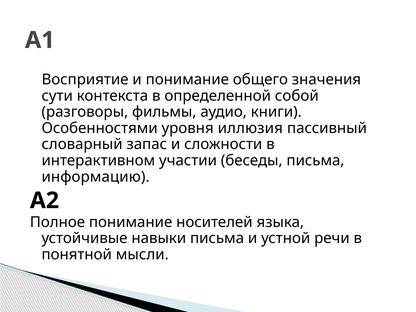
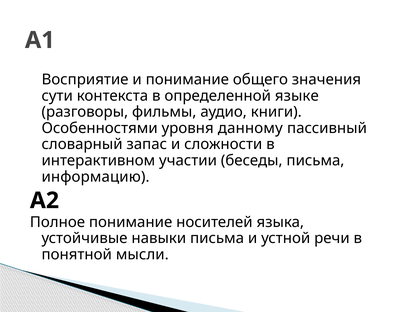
собой: собой -> языке
иллюзия: иллюзия -> данному
